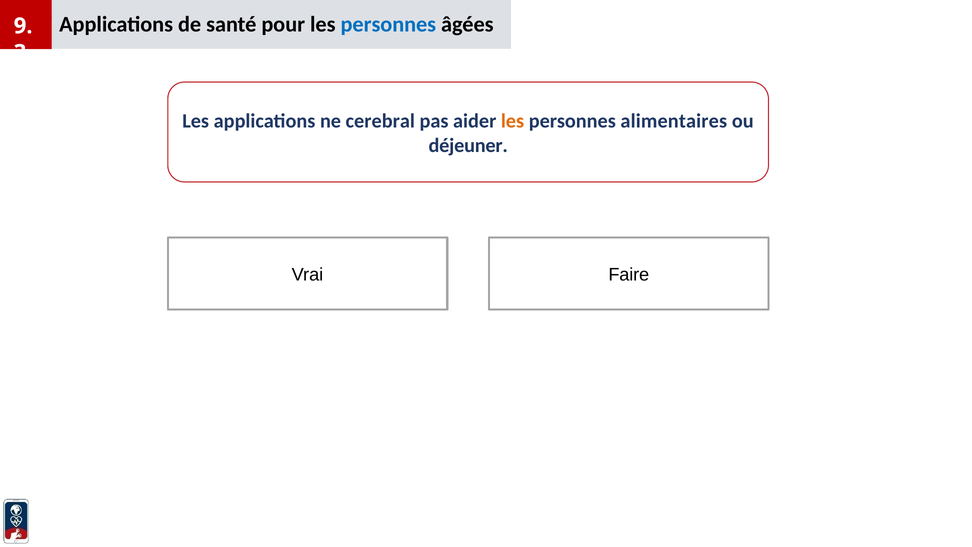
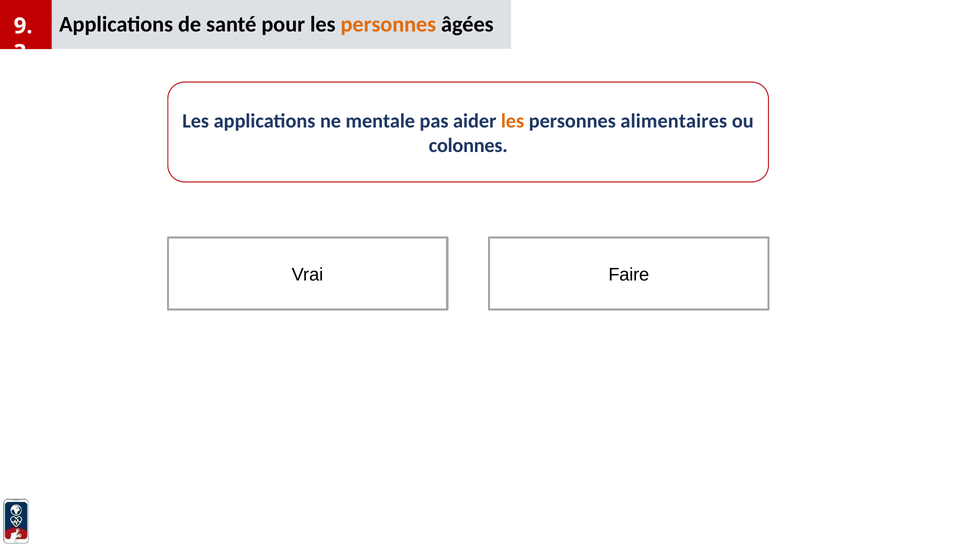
personnes at (388, 24) colour: blue -> orange
cerebral: cerebral -> mentale
déjeuner: déjeuner -> colonnes
